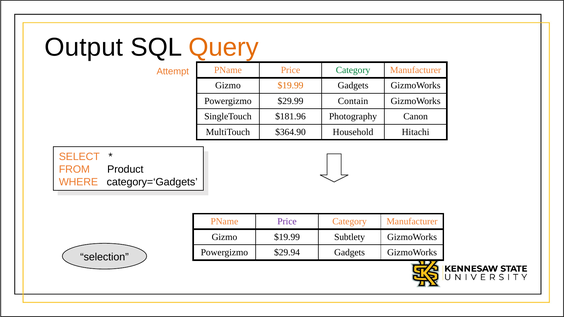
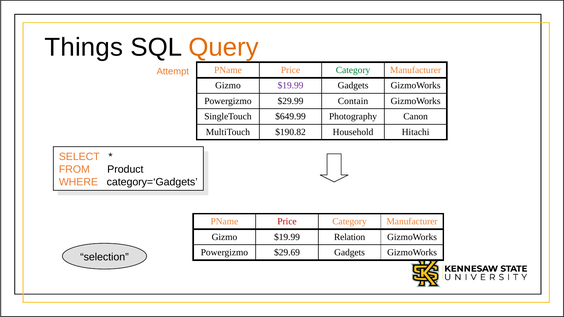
Output: Output -> Things
$19.99 at (291, 86) colour: orange -> purple
$181.96: $181.96 -> $649.99
$364.90: $364.90 -> $190.82
Price at (287, 222) colour: purple -> red
Subtlety: Subtlety -> Relation
$29.94: $29.94 -> $29.69
